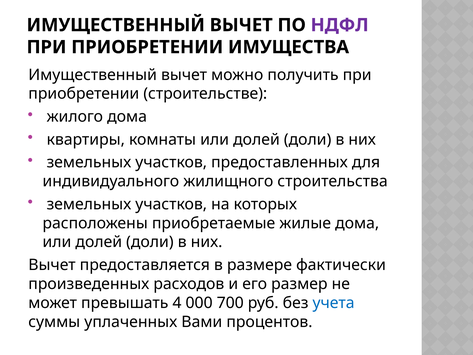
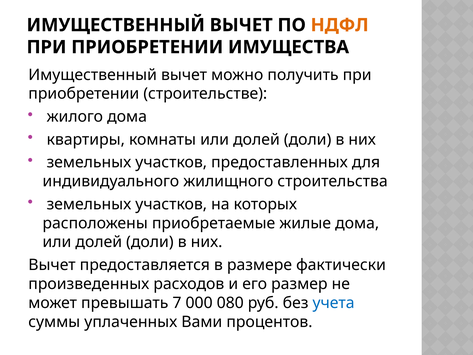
НДФЛ colour: purple -> orange
4: 4 -> 7
700: 700 -> 080
